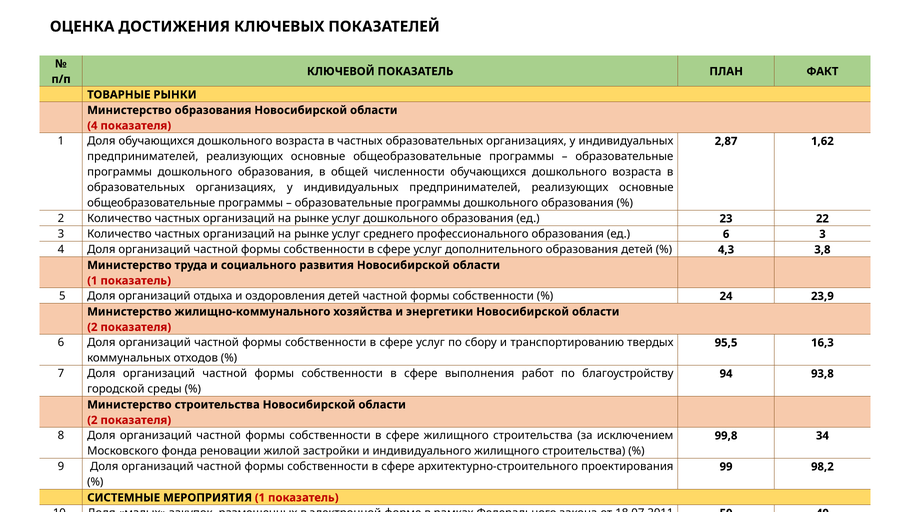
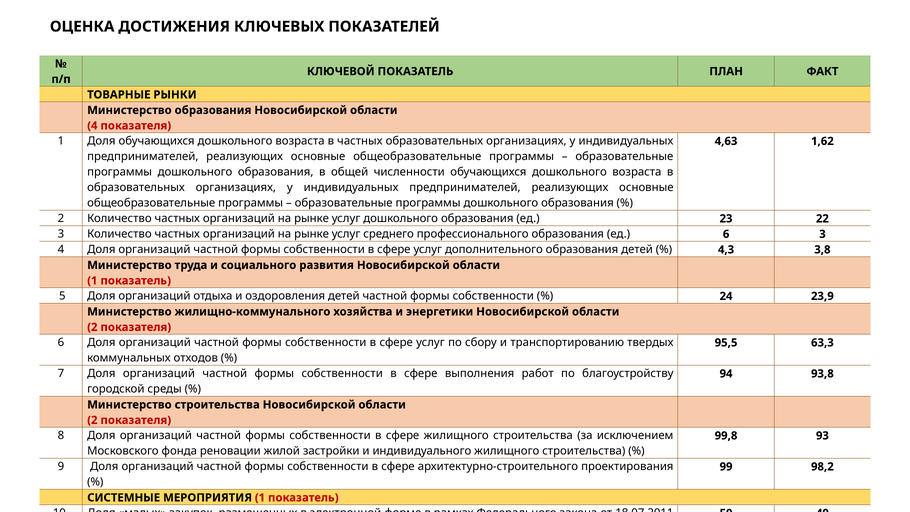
2,87: 2,87 -> 4,63
16,3: 16,3 -> 63,3
34: 34 -> 93
